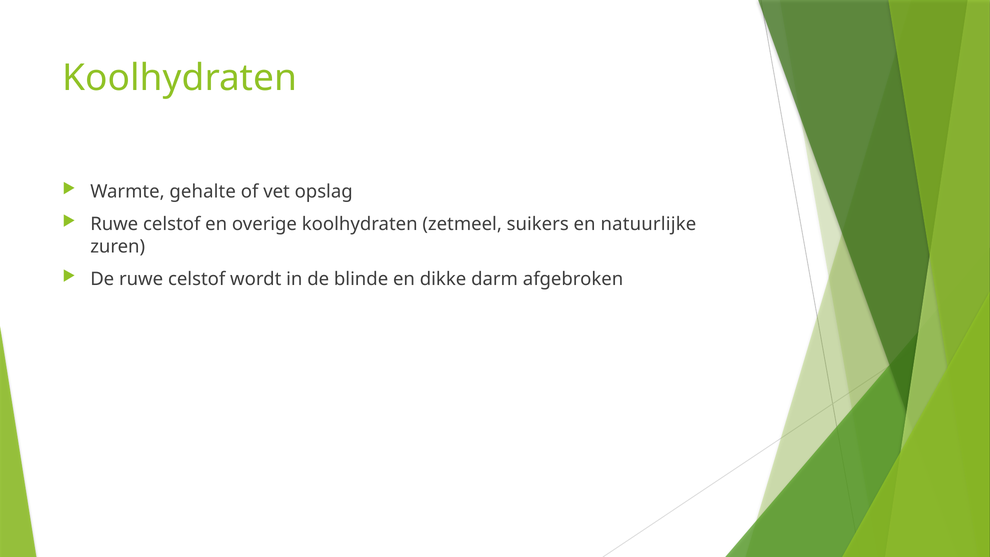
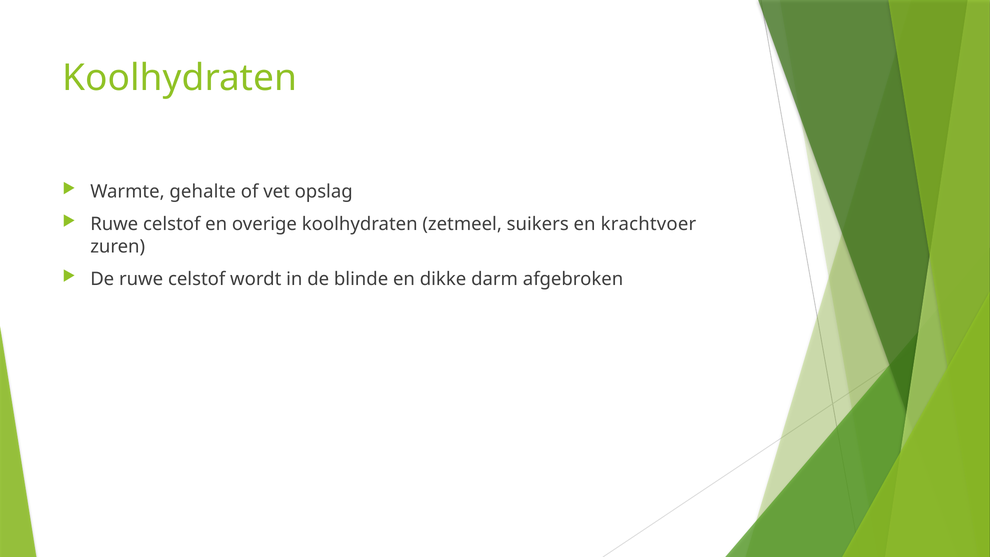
natuurlijke: natuurlijke -> krachtvoer
